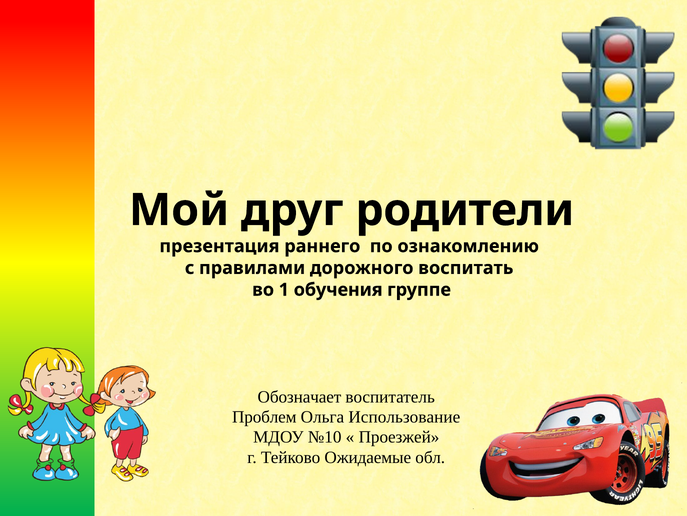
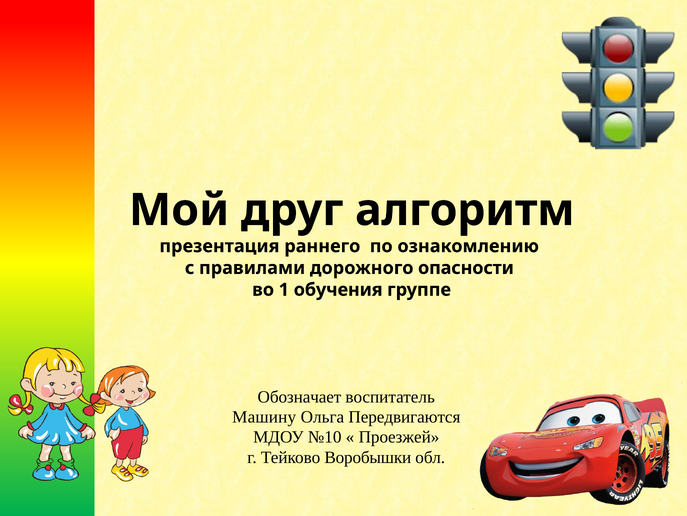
родители: родители -> алгоритм
воспитать: воспитать -> опасности
Проблем: Проблем -> Машину
Использование: Использование -> Передвигаются
Ожидаемые: Ожидаемые -> Воробышки
